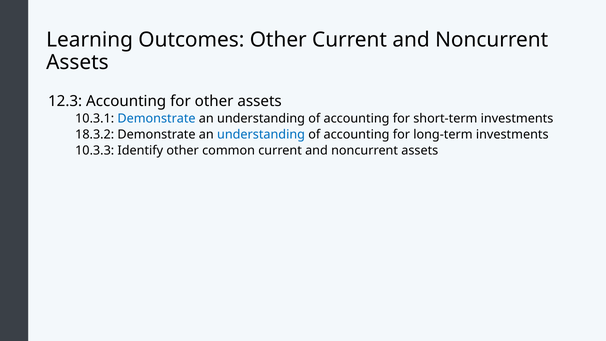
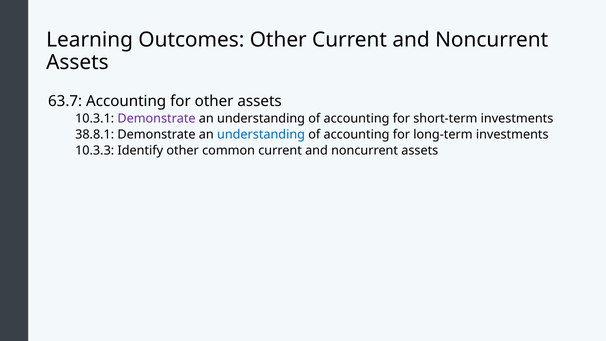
12.3: 12.3 -> 63.7
Demonstrate at (157, 118) colour: blue -> purple
18.3.2: 18.3.2 -> 38.8.1
